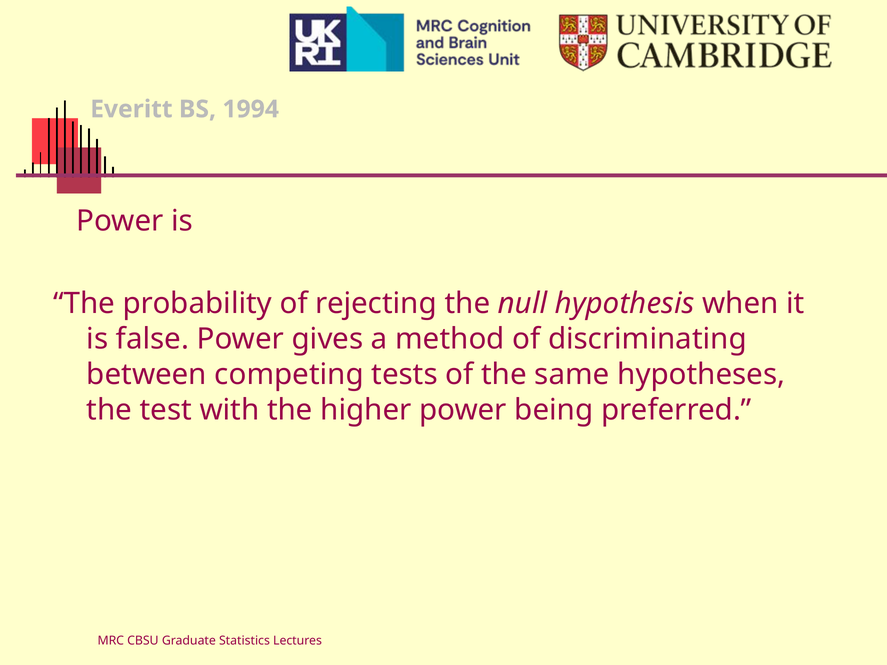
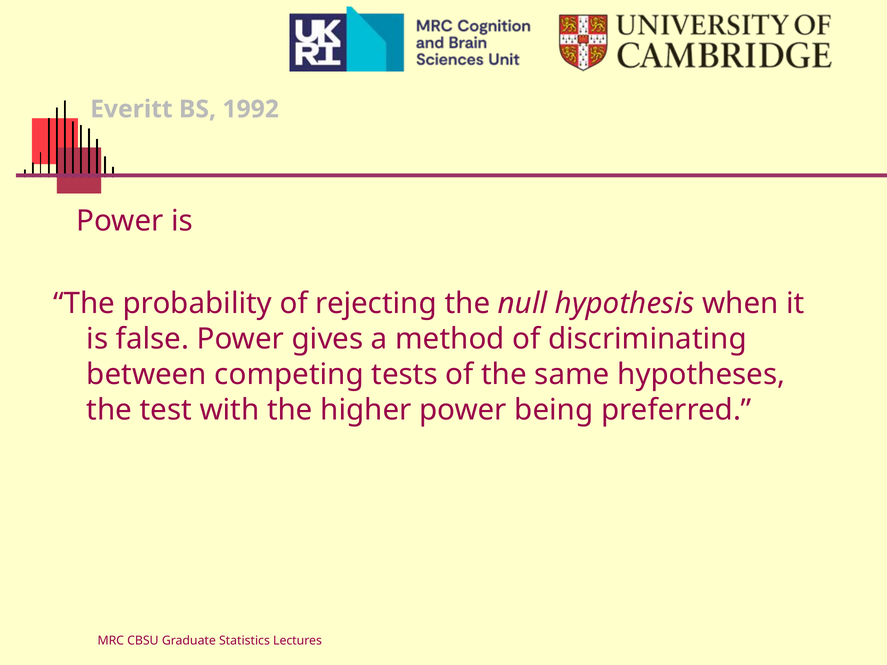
1994: 1994 -> 1992
